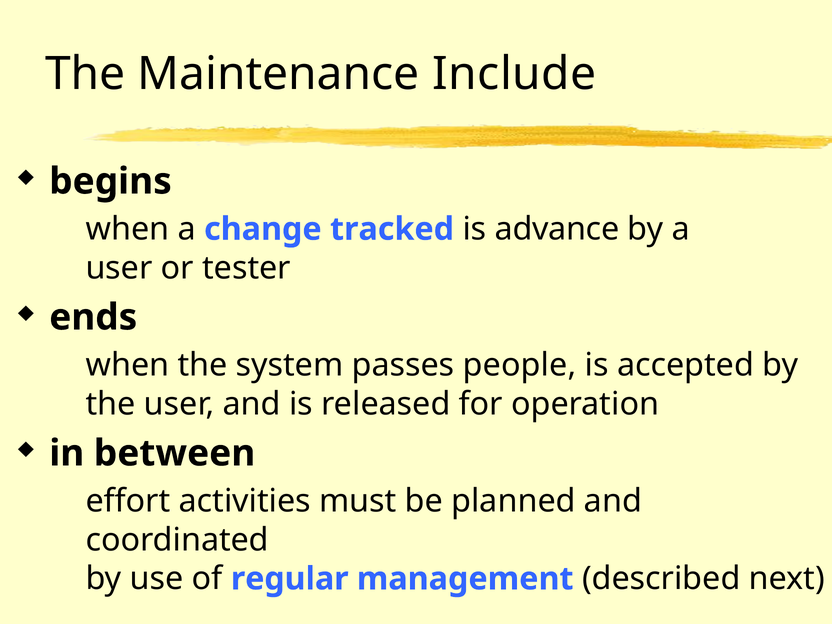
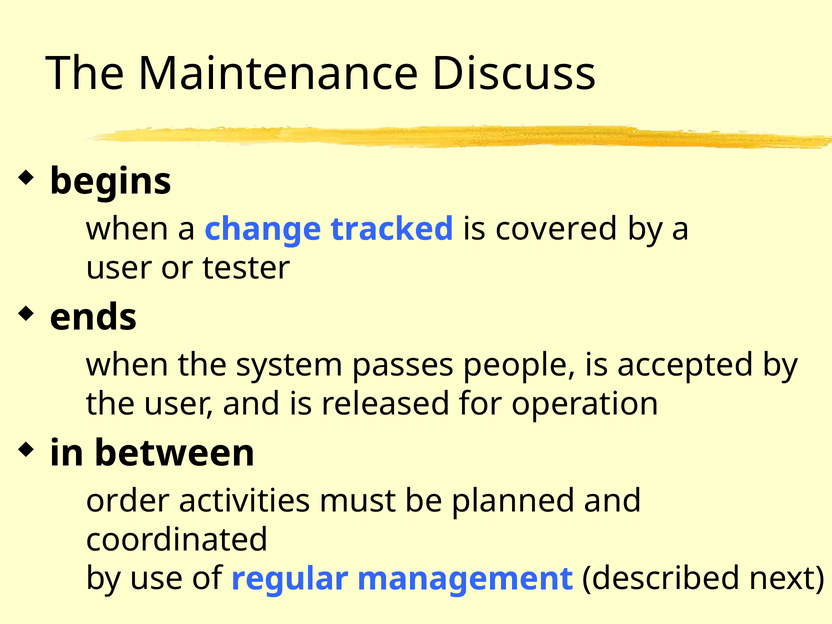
Include: Include -> Discuss
advance: advance -> covered
effort: effort -> order
